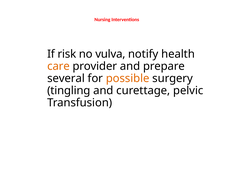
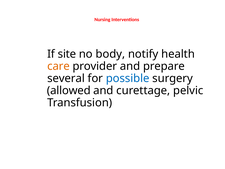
risk: risk -> site
vulva: vulva -> body
possible colour: orange -> blue
tingling: tingling -> allowed
